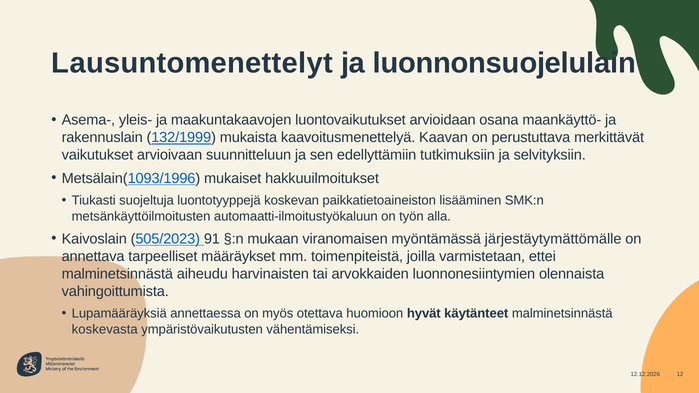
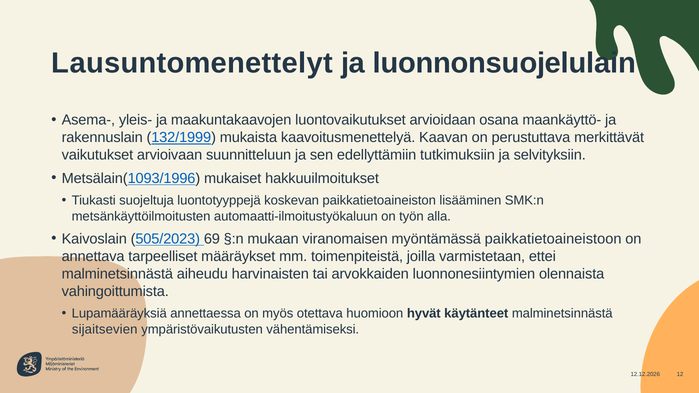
91: 91 -> 69
järjestäytymättömälle: järjestäytymättömälle -> paikkatietoaineistoon
koskevasta: koskevasta -> sijaitsevien
